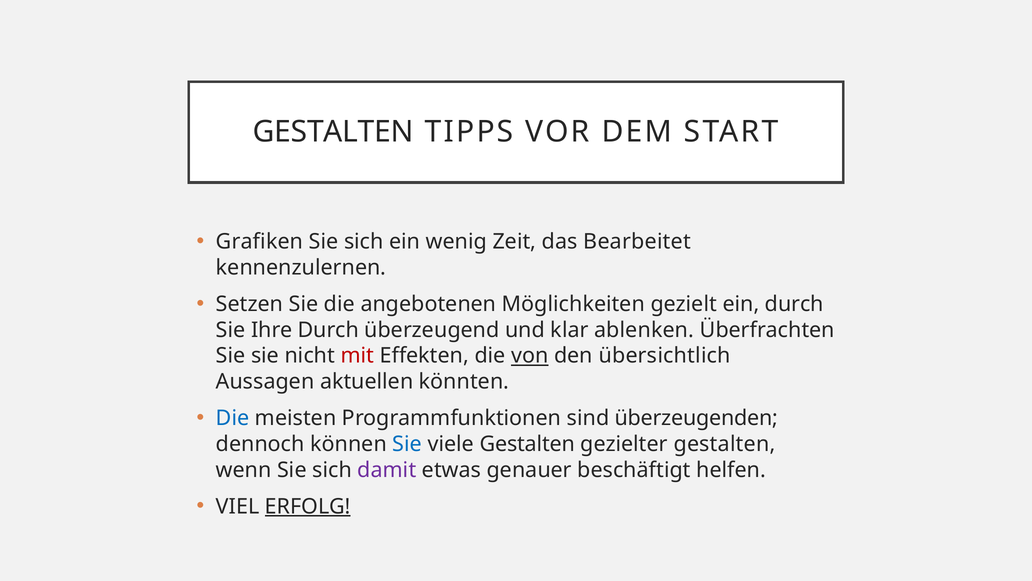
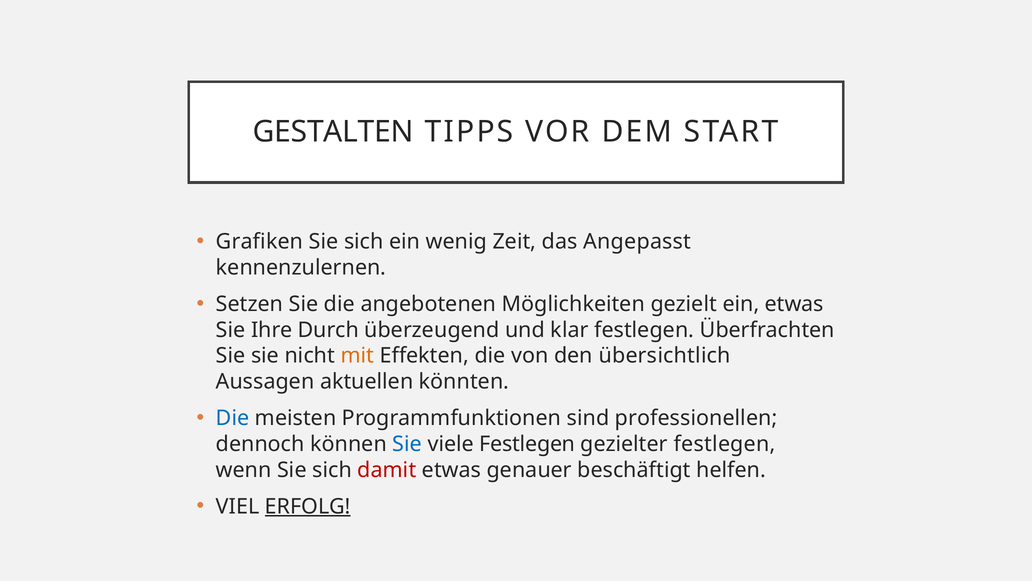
Bearbeitet: Bearbeitet -> Angepasst
ein durch: durch -> etwas
klar ablenken: ablenken -> festlegen
mit colour: red -> orange
von underline: present -> none
überzeugenden: überzeugenden -> professionellen
viele Gestalten: Gestalten -> Festlegen
gezielter gestalten: gestalten -> festlegen
damit colour: purple -> red
